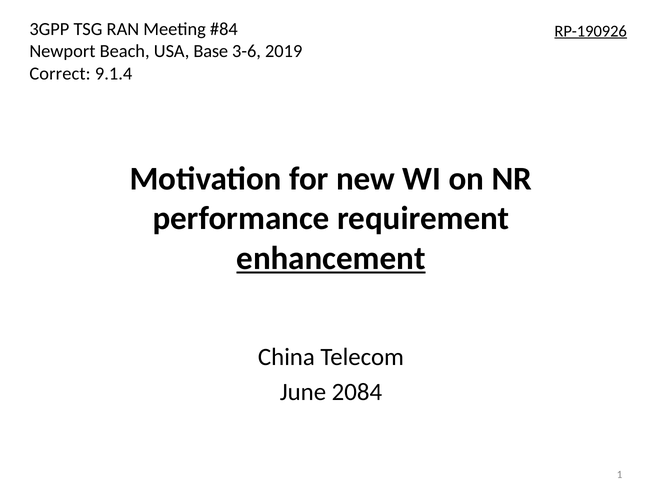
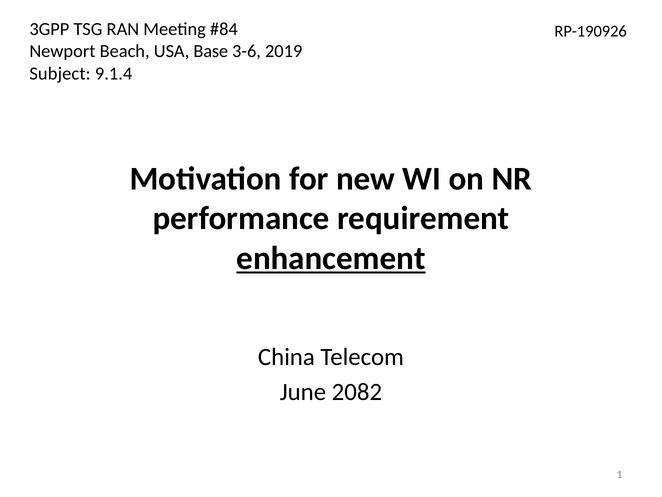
RP-190926 underline: present -> none
Correct: Correct -> Subject
2084: 2084 -> 2082
